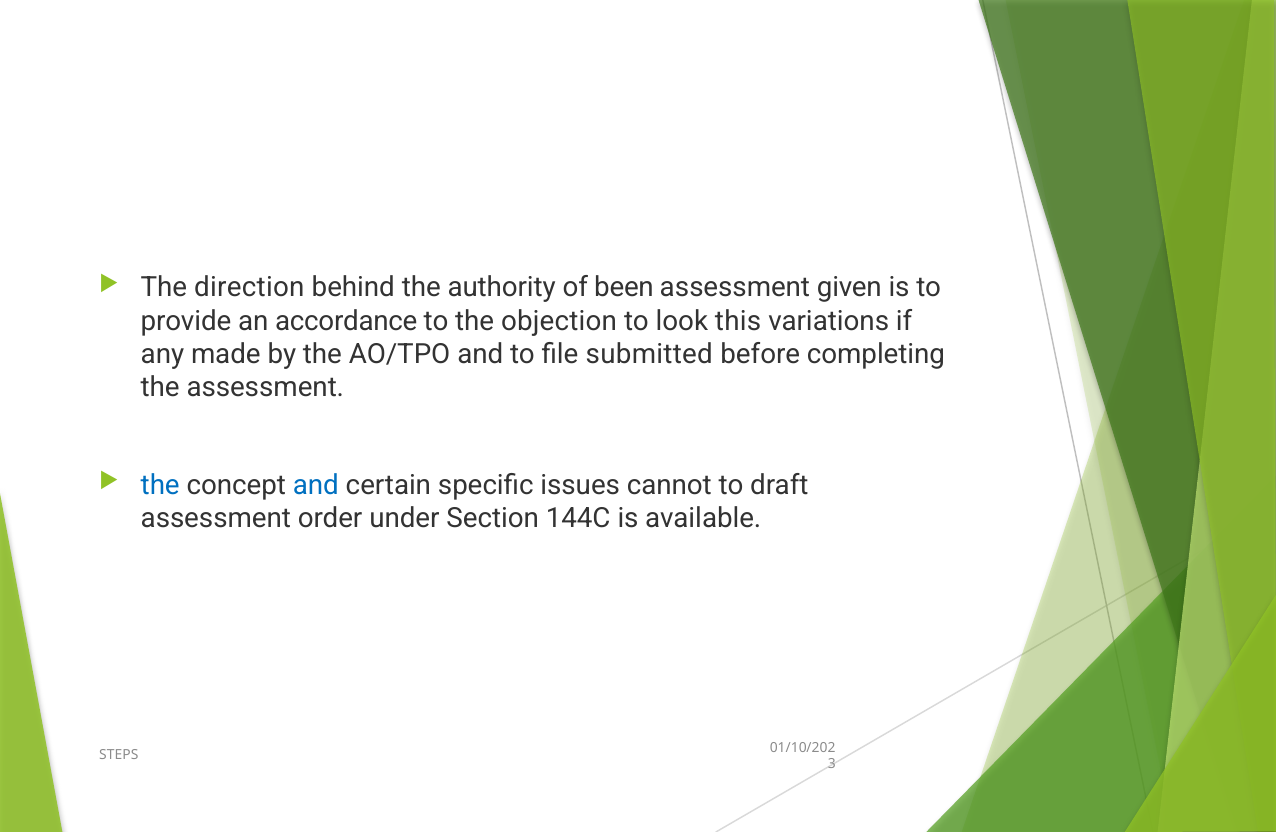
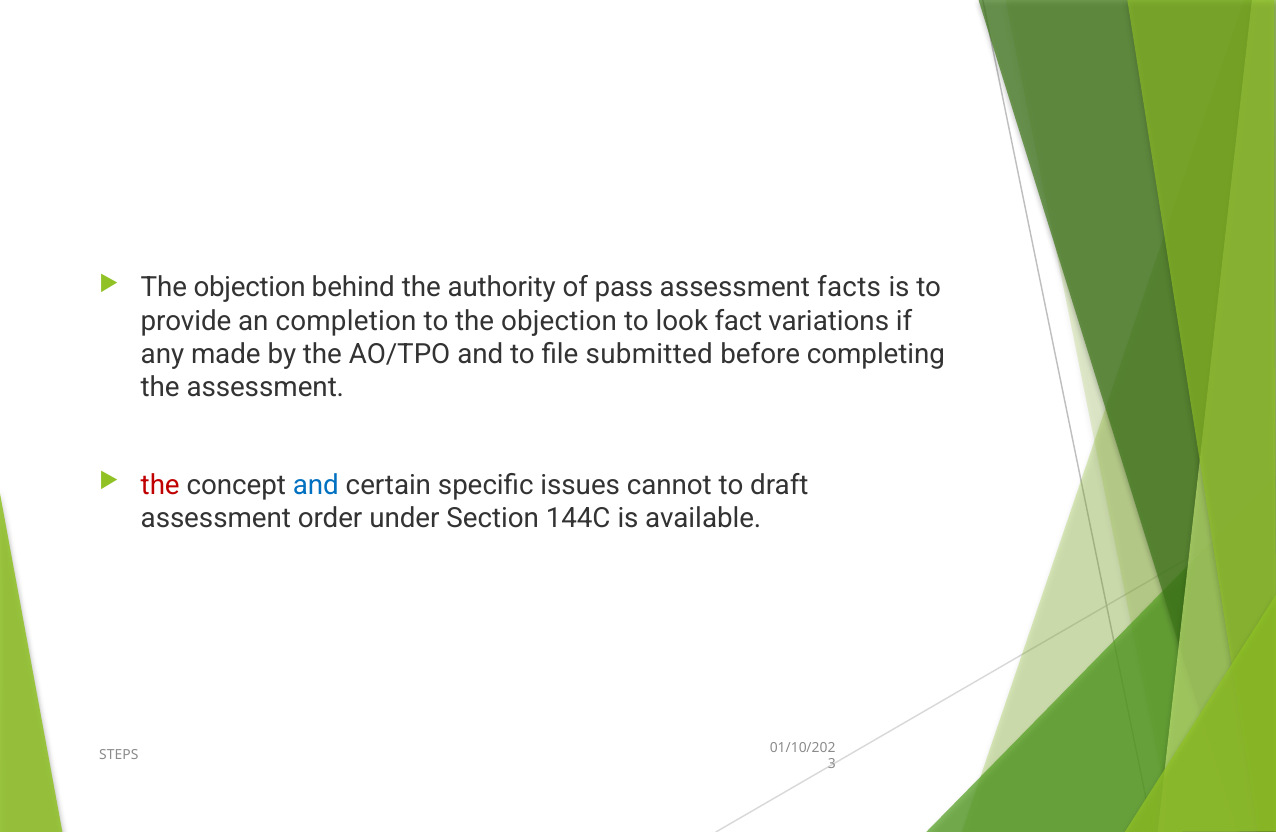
direction at (249, 288): direction -> objection
been: been -> pass
given: given -> facts
accordance: accordance -> completion
this: this -> fact
the at (160, 485) colour: blue -> red
